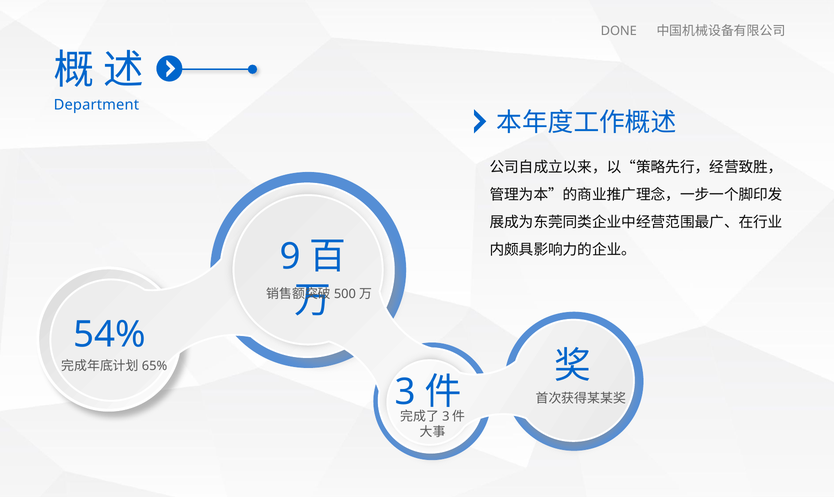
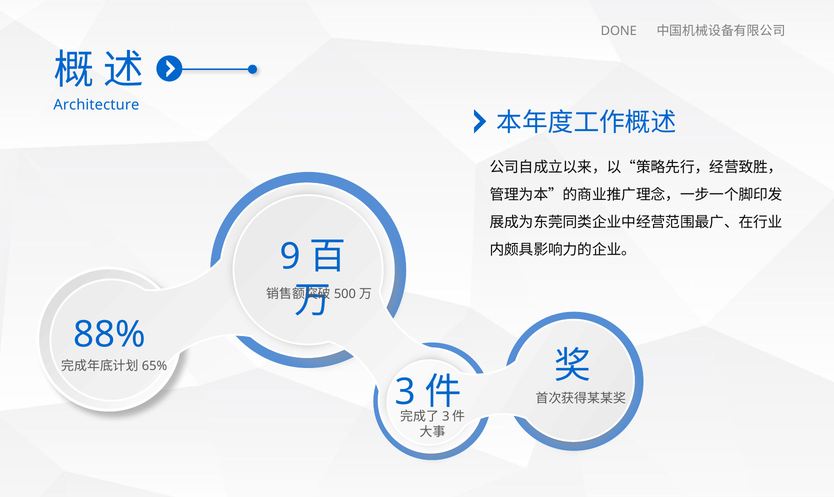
Department: Department -> Architecture
54%: 54% -> 88%
